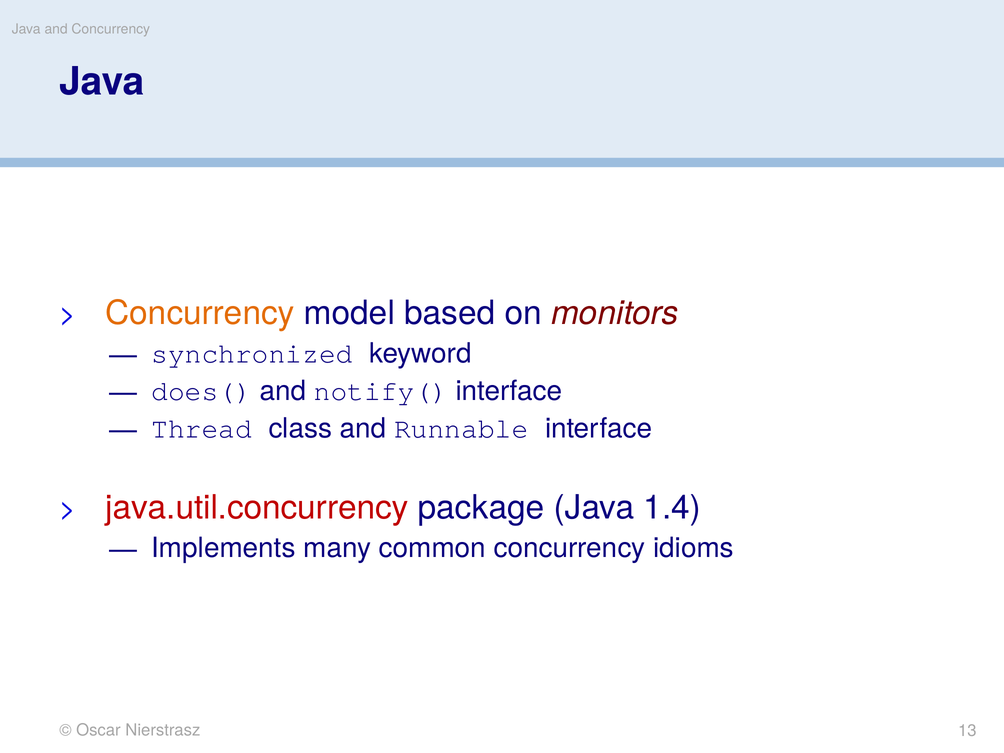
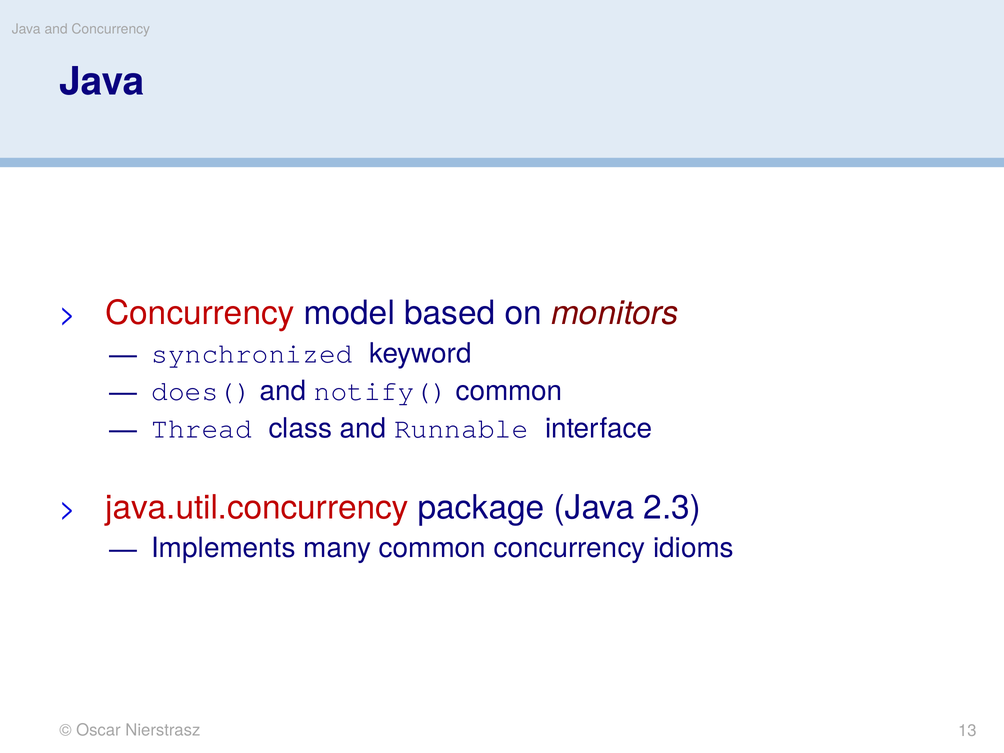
Concurrency at (200, 313) colour: orange -> red
notify( interface: interface -> common
1.4: 1.4 -> 2.3
